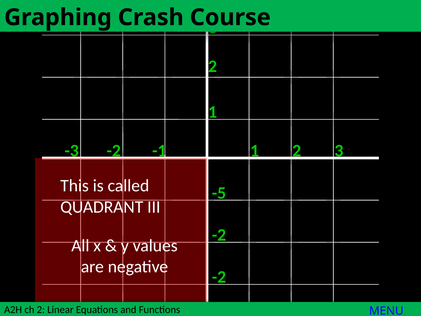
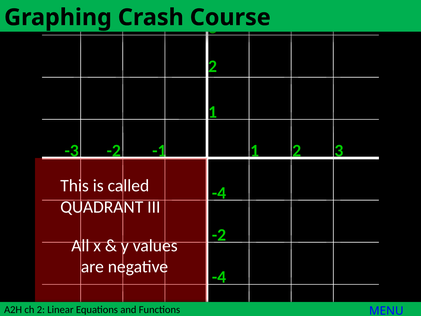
-5 at (219, 193): -5 -> -4
-2 at (219, 277): -2 -> -4
